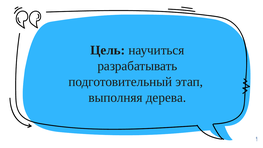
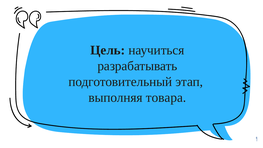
дерева: дерева -> товара
